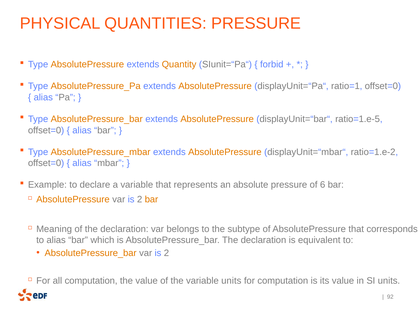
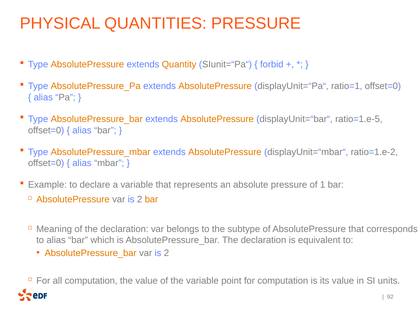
6: 6 -> 1
variable units: units -> point
